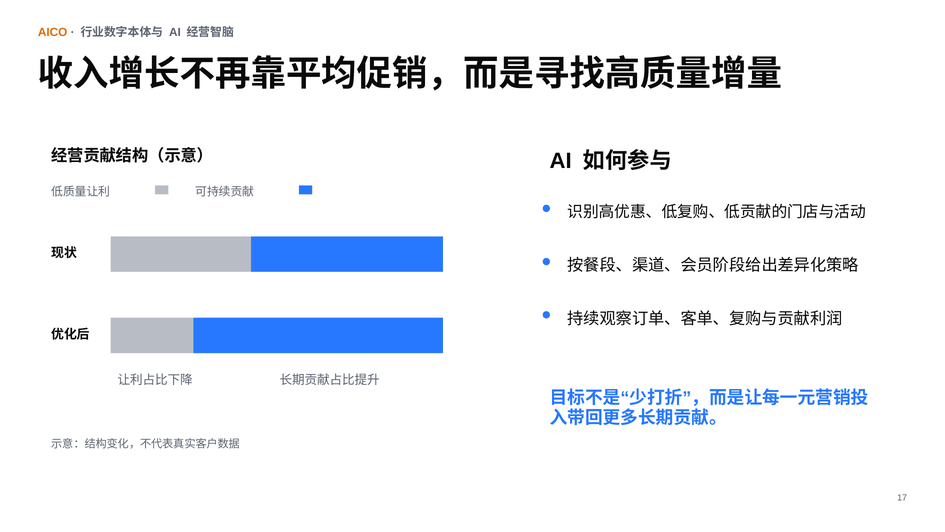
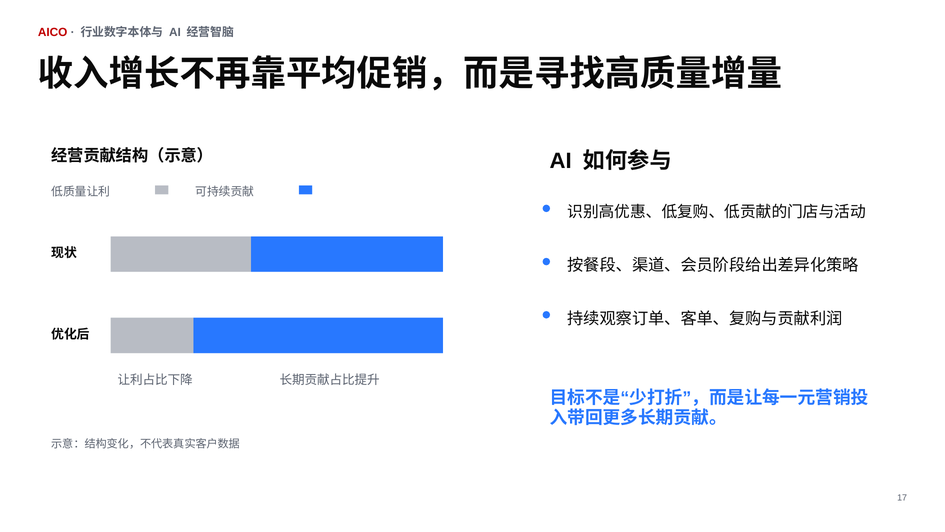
AICO colour: orange -> red
